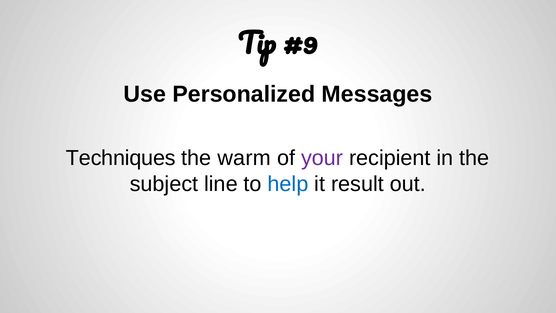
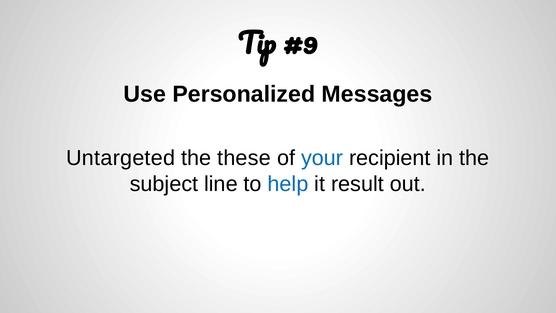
Techniques: Techniques -> Untargeted
warm: warm -> these
your colour: purple -> blue
